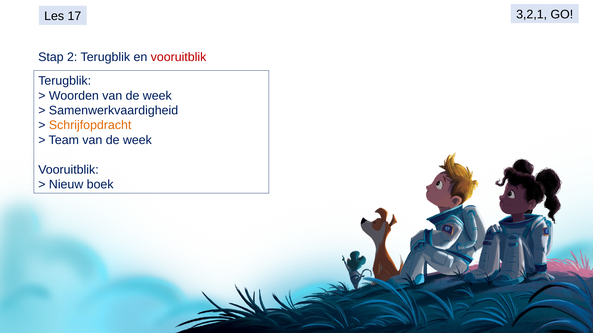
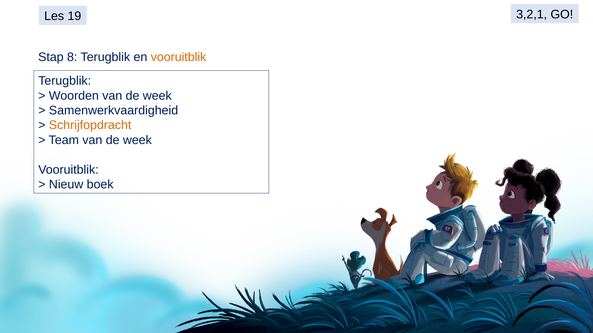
17: 17 -> 19
2: 2 -> 8
vooruitblik at (179, 57) colour: red -> orange
